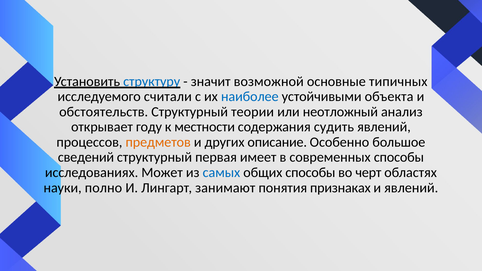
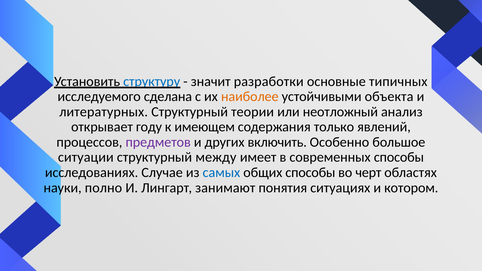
возможной: возможной -> разработки
считали: считали -> сделана
наиболее colour: blue -> orange
обстоятельств: обстоятельств -> литературных
местности: местности -> имеющем
судить: судить -> только
предметов colour: orange -> purple
описание: описание -> включить
сведений: сведений -> ситуации
первая: первая -> между
Может: Может -> Случае
признаках: признаках -> ситуациях
и явлений: явлений -> котором
